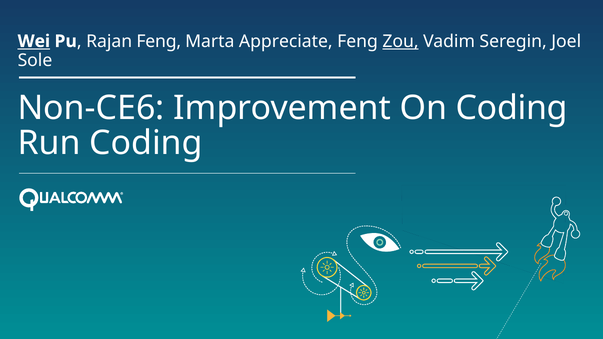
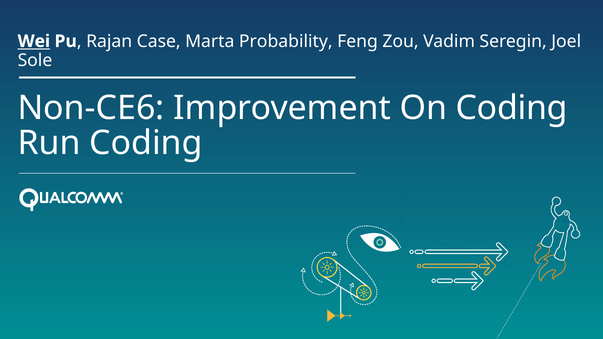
Rajan Feng: Feng -> Case
Appreciate: Appreciate -> Probability
Zou underline: present -> none
